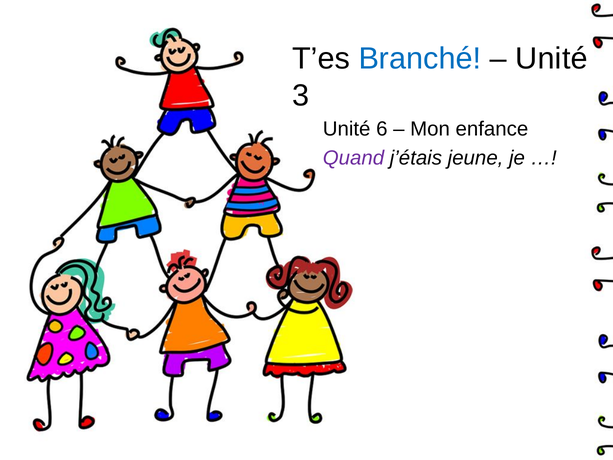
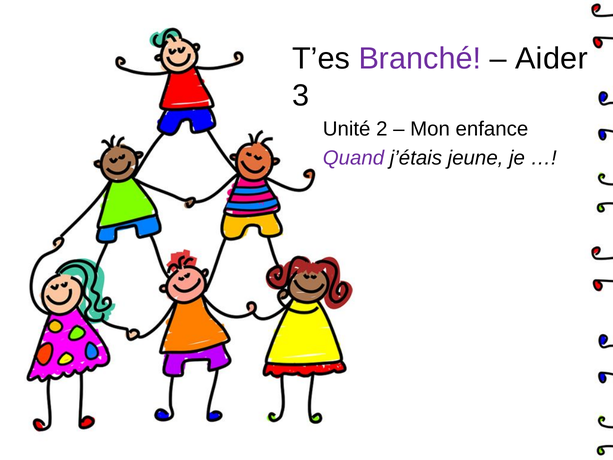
Branché colour: blue -> purple
Unité at (552, 59): Unité -> Aider
6: 6 -> 2
